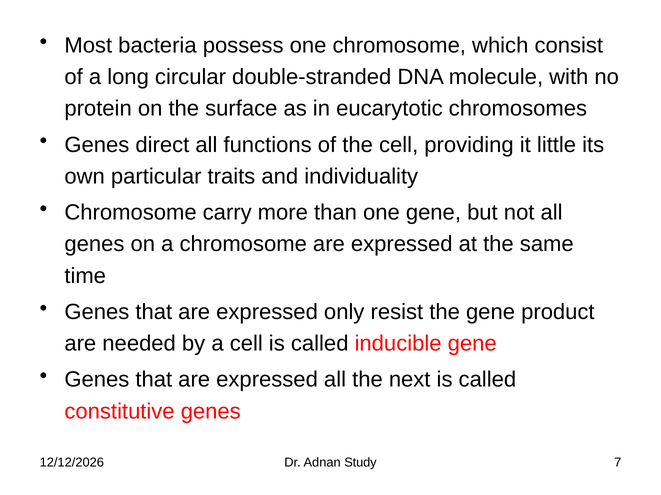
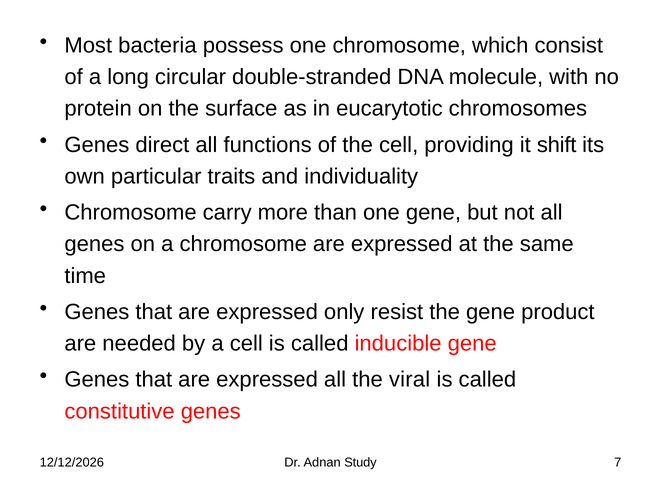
little: little -> shift
next: next -> viral
